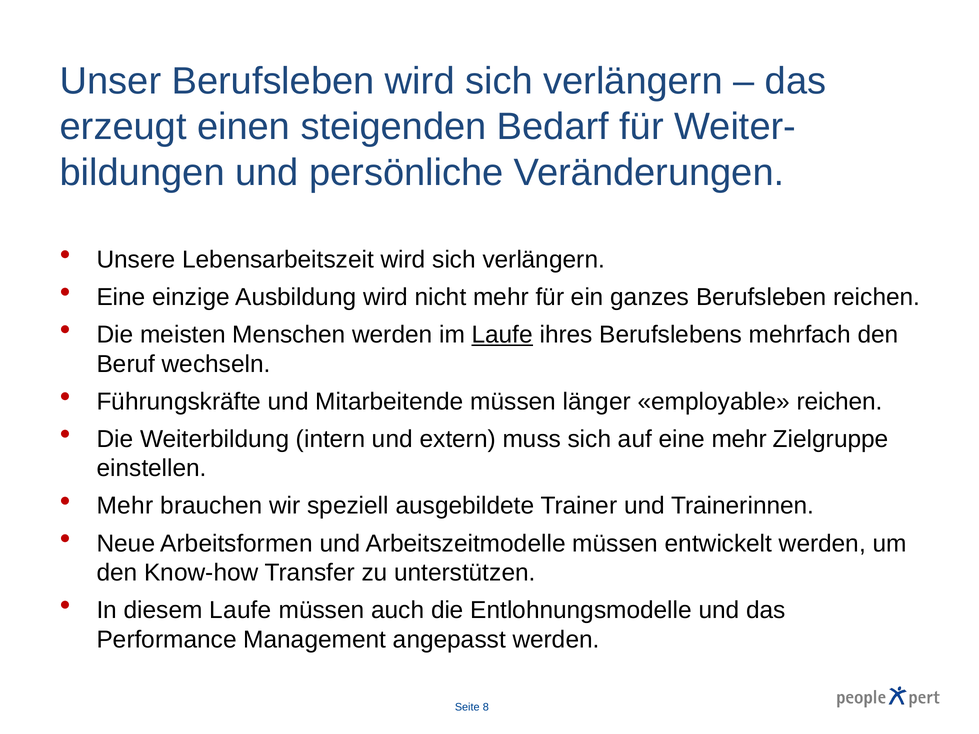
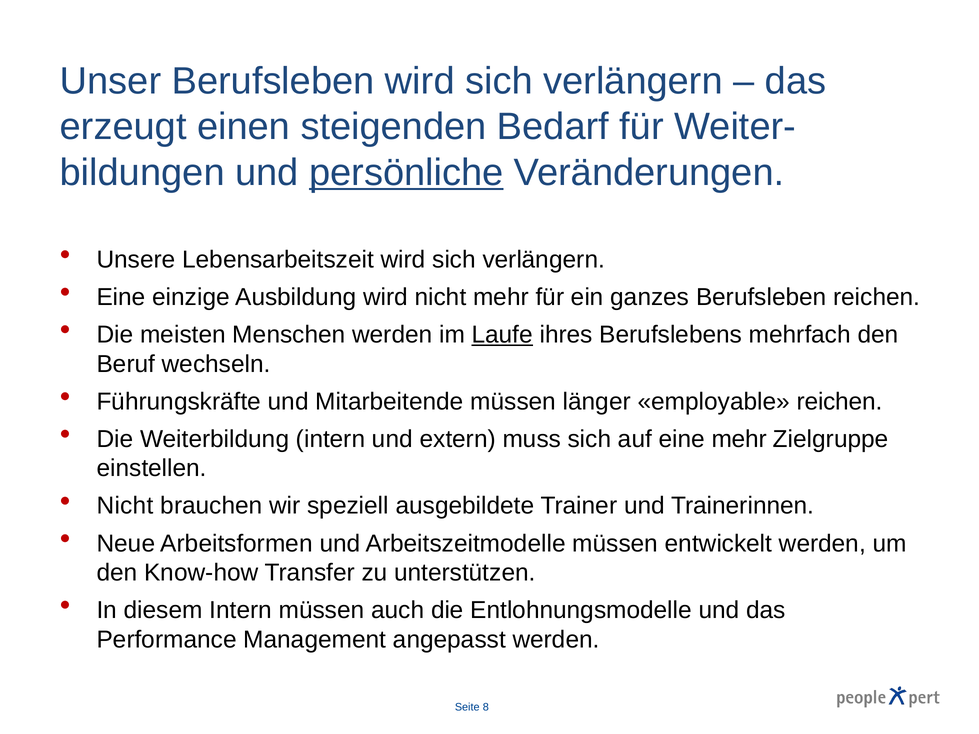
persönliche underline: none -> present
Mehr at (125, 506): Mehr -> Nicht
diesem Laufe: Laufe -> Intern
